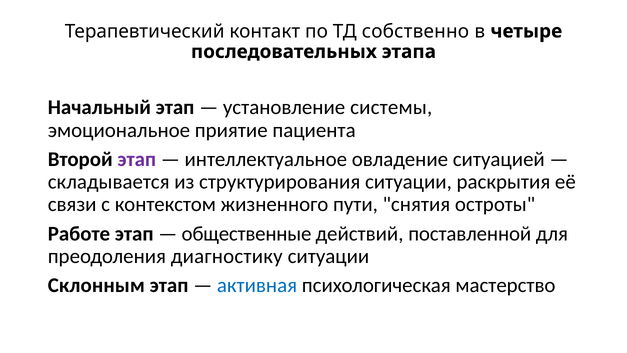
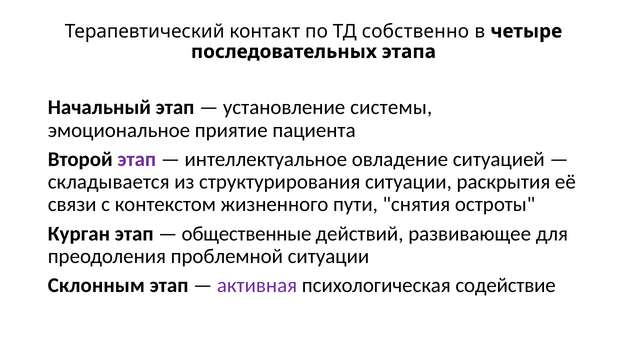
Работе: Работе -> Курган
поставленной: поставленной -> развивающее
диагностику: диагностику -> проблемной
активная colour: blue -> purple
мастерство: мастерство -> содействие
